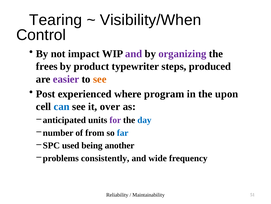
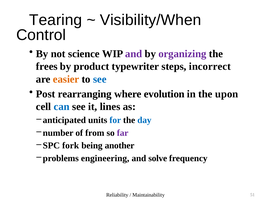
impact: impact -> science
produced: produced -> incorrect
easier colour: purple -> orange
see at (100, 79) colour: orange -> blue
experienced: experienced -> rearranging
program: program -> evolution
over: over -> lines
for colour: purple -> blue
far colour: blue -> purple
used: used -> fork
consistently: consistently -> engineering
wide: wide -> solve
